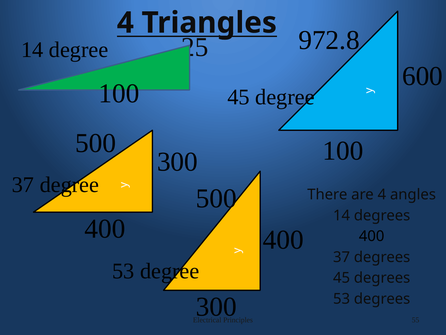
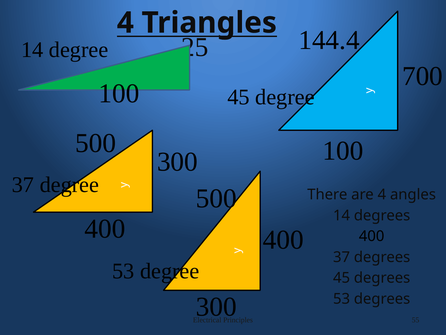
972.8: 972.8 -> 144.4
600: 600 -> 700
